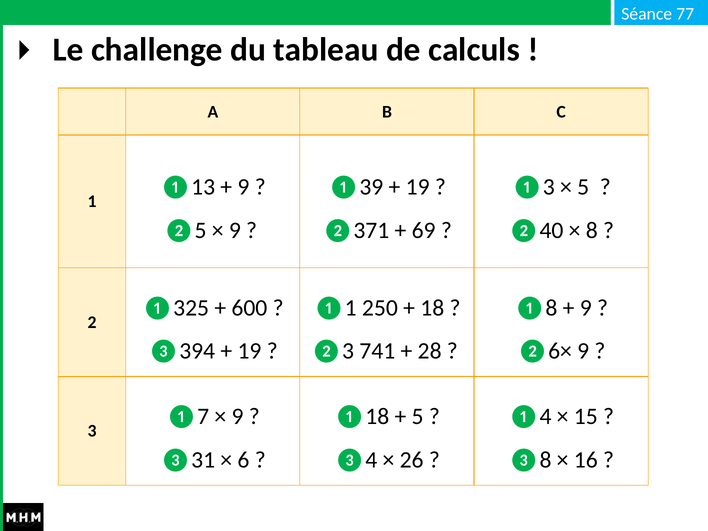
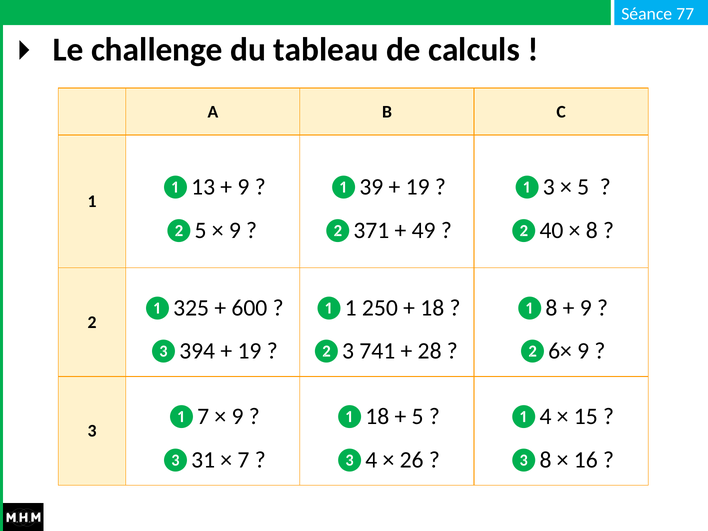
69: 69 -> 49
6: 6 -> 7
